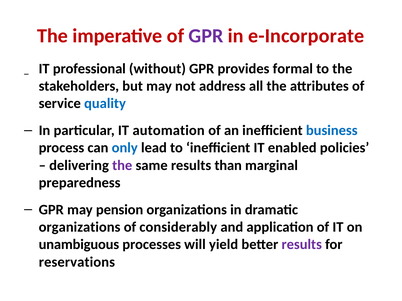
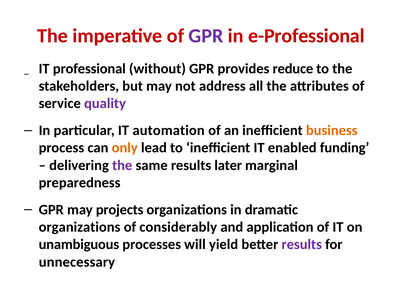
e-Incorporate: e-Incorporate -> e-Professional
formal: formal -> reduce
quality colour: blue -> purple
business colour: blue -> orange
only colour: blue -> orange
policies: policies -> funding
than: than -> later
pension: pension -> projects
reservations: reservations -> unnecessary
